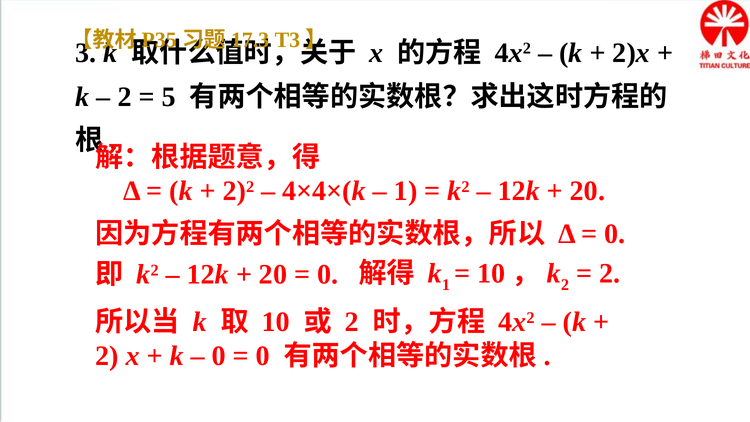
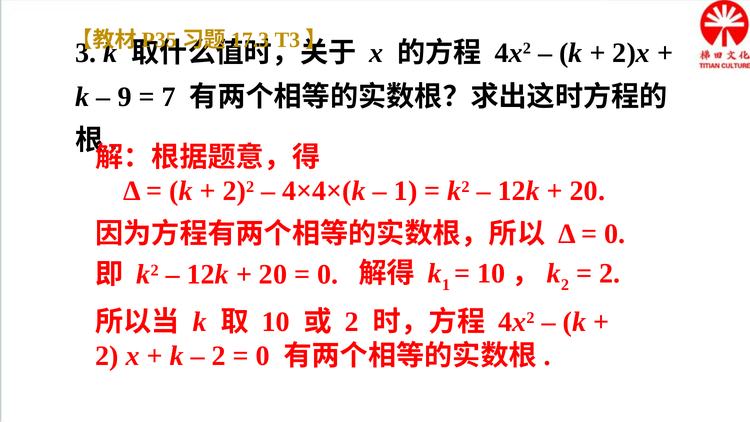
2 at (125, 97): 2 -> 9
5: 5 -> 7
0 at (219, 356): 0 -> 2
